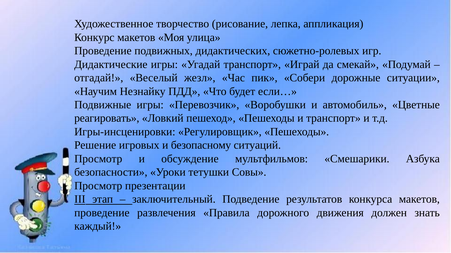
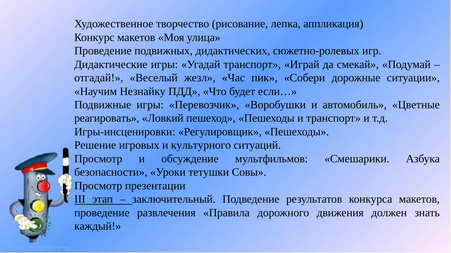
безопасному: безопасному -> культурного
